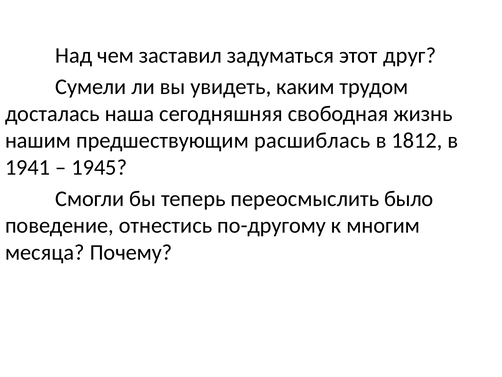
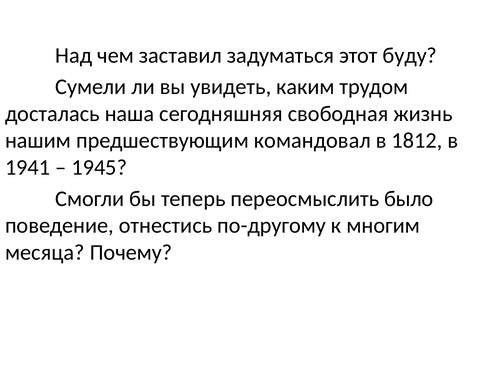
друг: друг -> буду
расшиблась: расшиблась -> командовал
